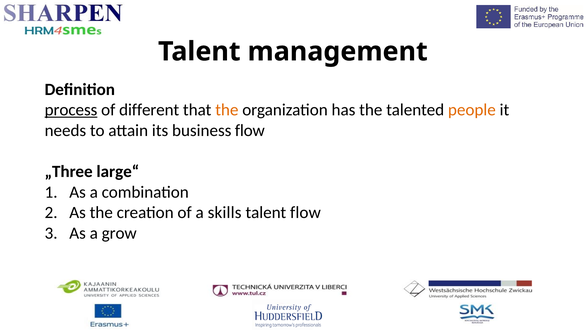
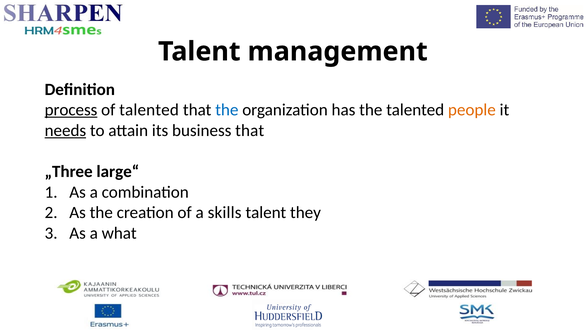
of different: different -> talented
the at (227, 110) colour: orange -> blue
needs underline: none -> present
business flow: flow -> that
talent flow: flow -> they
grow: grow -> what
